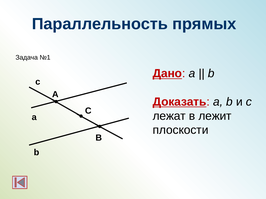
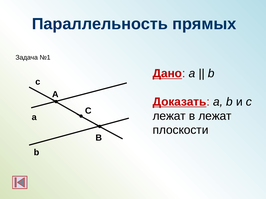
в лежит: лежит -> лежат
